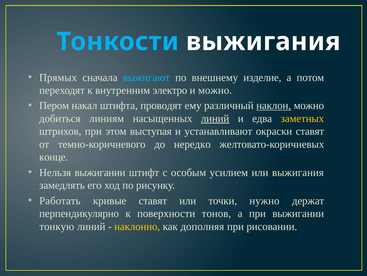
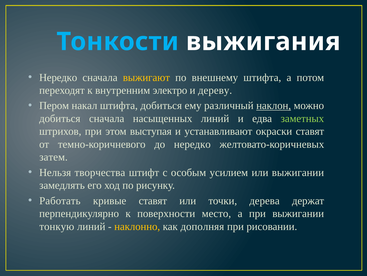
Прямых at (58, 77): Прямых -> Нередко
выжигают colour: light blue -> yellow
внешнему изделие: изделие -> штифта
и можно: можно -> дереву
штифта проводят: проводят -> добиться
добиться линиям: линиям -> сначала
линий at (215, 118) underline: present -> none
заметных colour: yellow -> light green
конце: конце -> затем
Нельзя выжигании: выжигании -> творчества
или выжигания: выжигания -> выжигании
нужно: нужно -> дерева
тонов: тонов -> место
